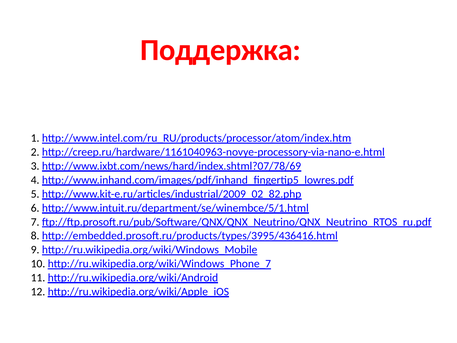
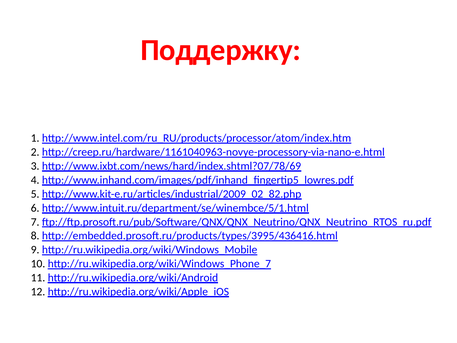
Поддержка: Поддержка -> Поддержку
